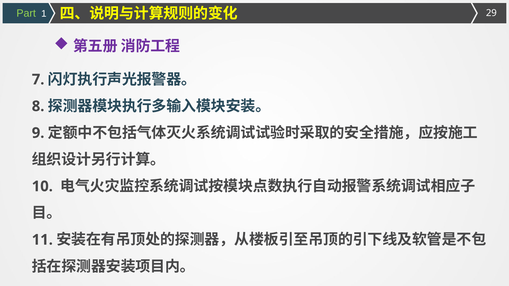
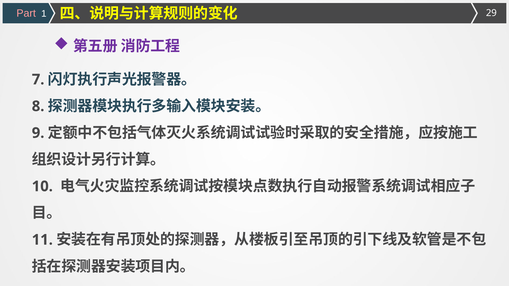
Part colour: light green -> pink
